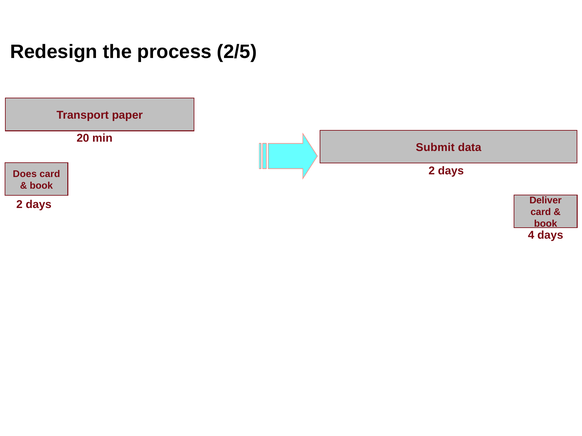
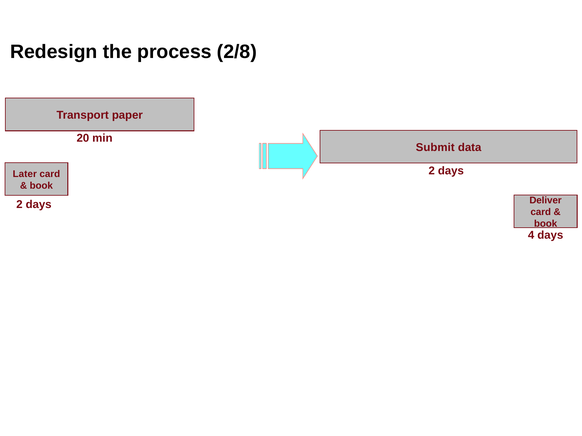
2/5: 2/5 -> 2/8
Does: Does -> Later
